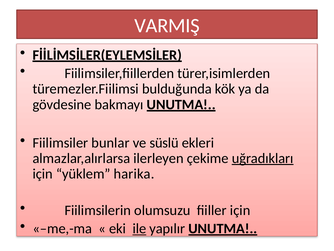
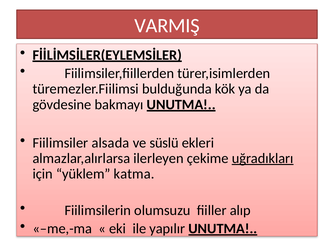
bunlar: bunlar -> alsada
harika: harika -> katma
fiiller için: için -> alıp
ile underline: present -> none
